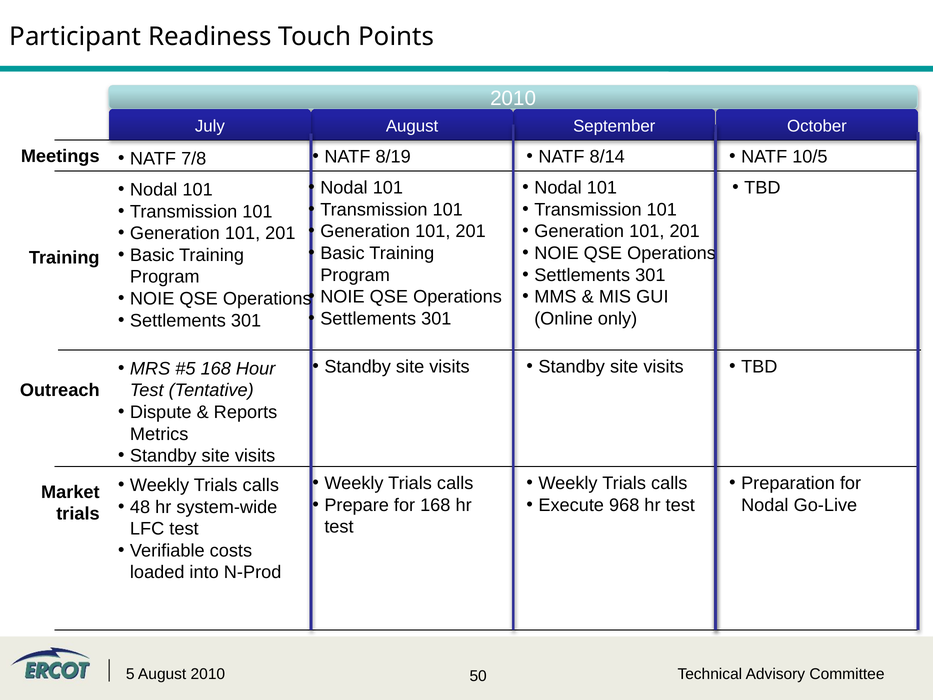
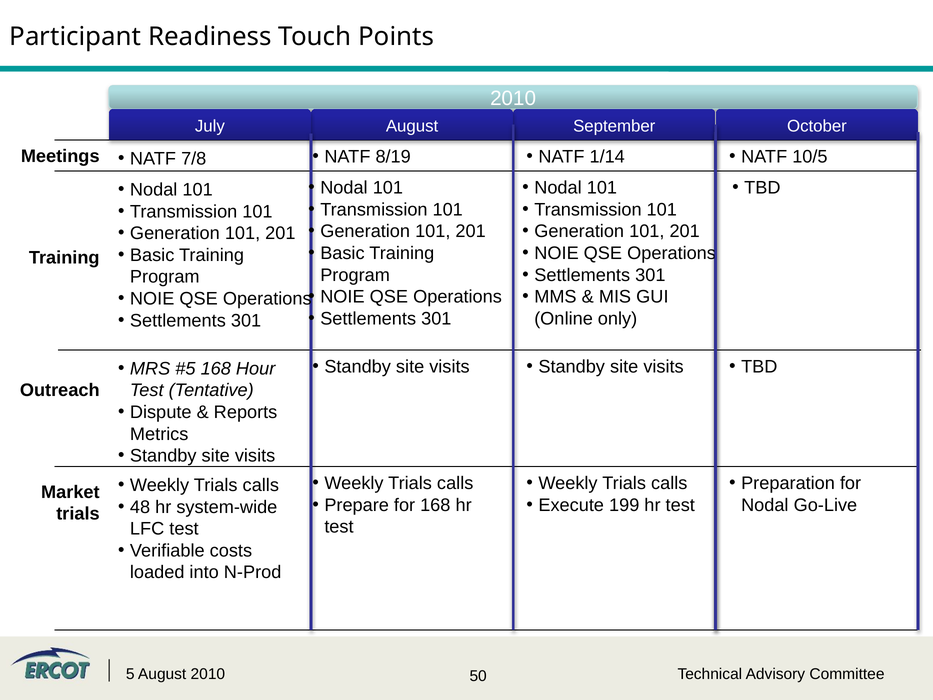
8/14: 8/14 -> 1/14
968: 968 -> 199
